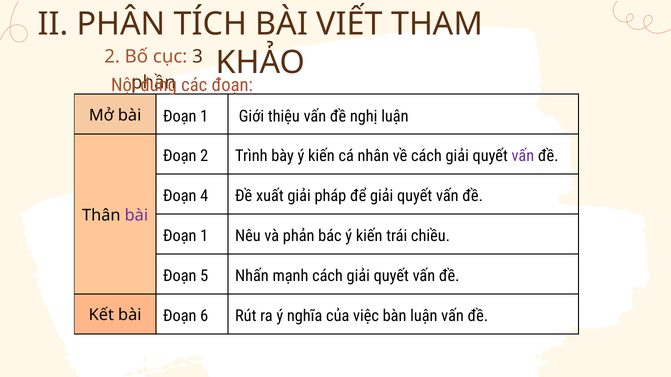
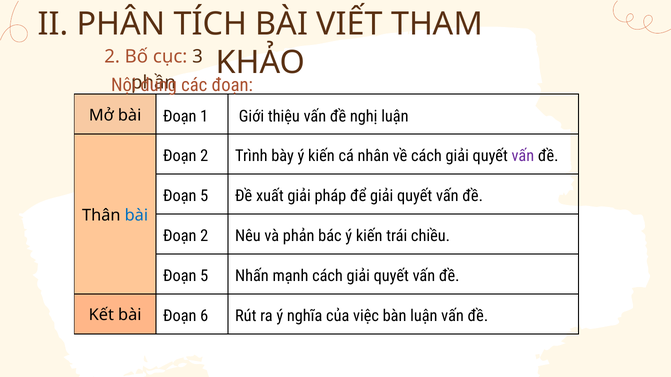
4 at (204, 196): 4 -> 5
bài at (136, 215) colour: purple -> blue
1 at (204, 236): 1 -> 2
